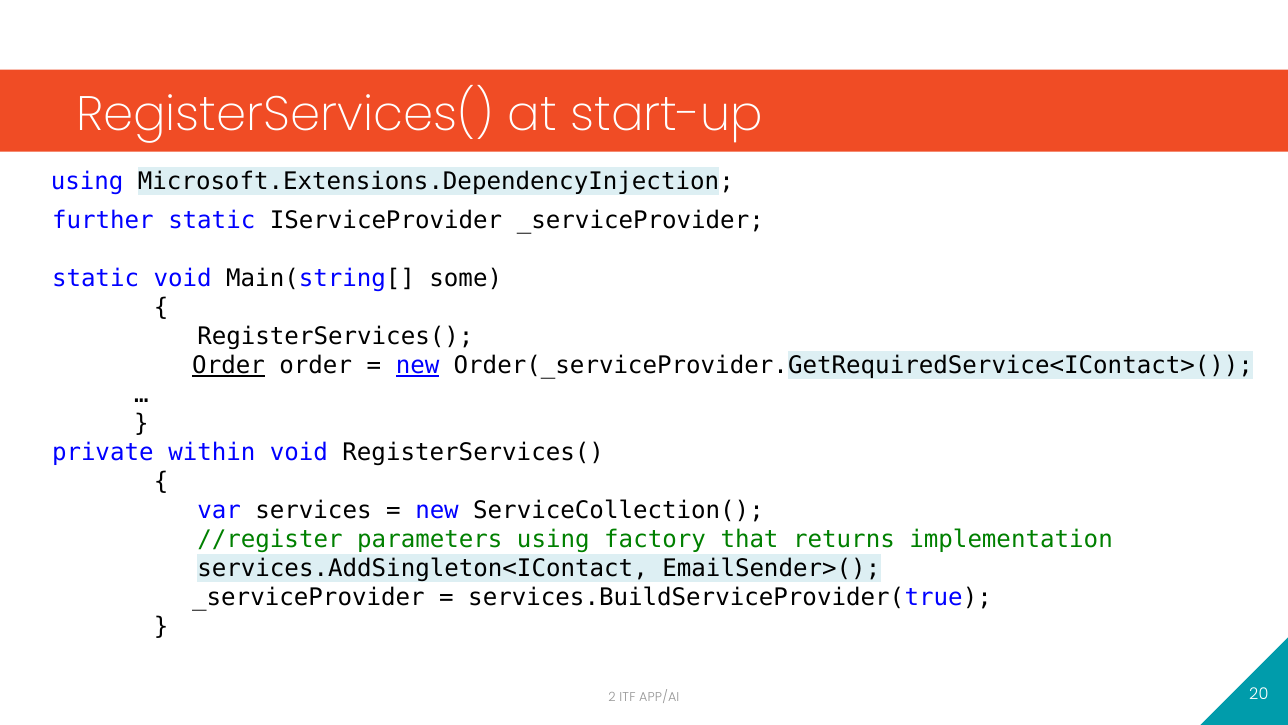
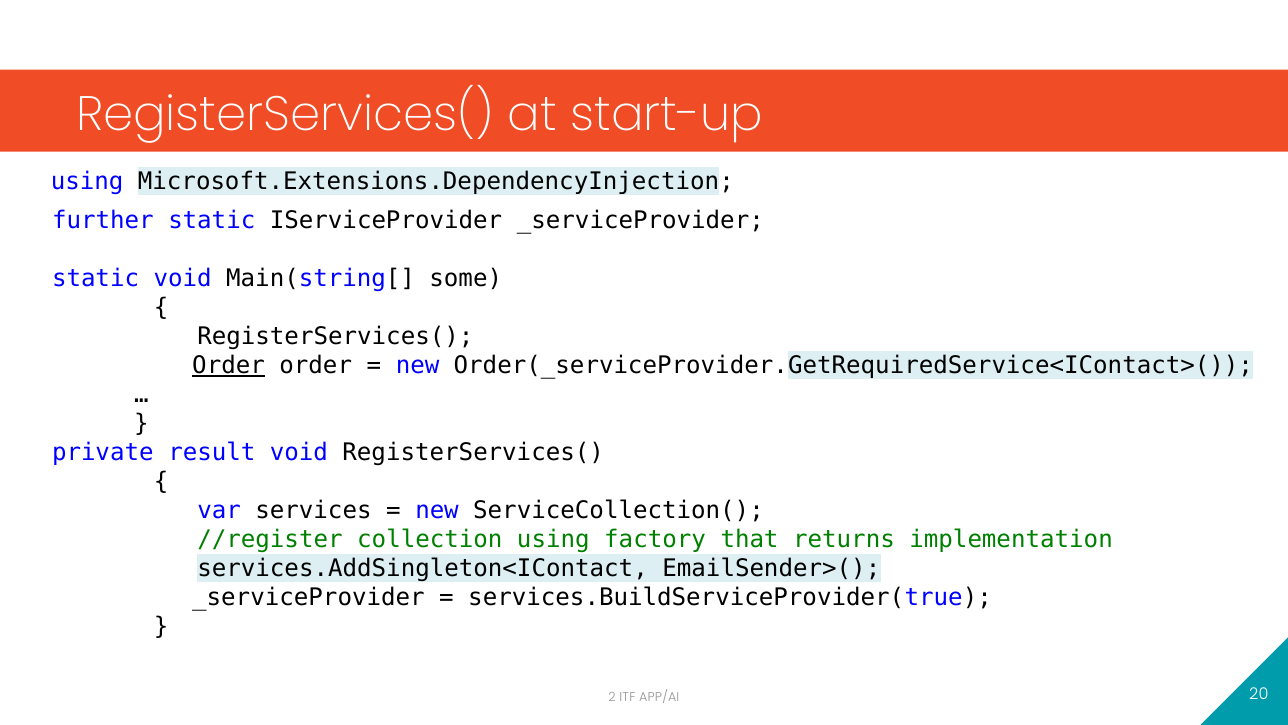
new at (418, 365) underline: present -> none
within: within -> result
parameters: parameters -> collection
